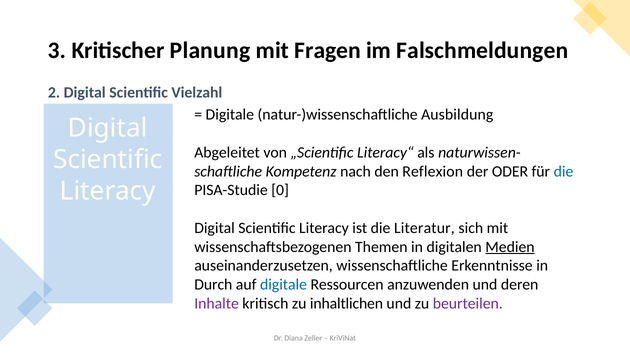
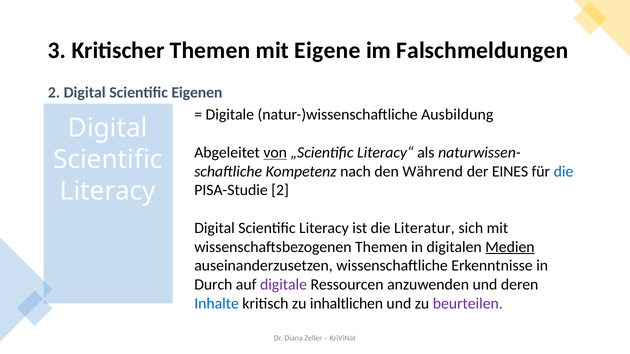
Kritischer Planung: Planung -> Themen
Fragen: Fragen -> Eigene
Vielzahl: Vielzahl -> Eigenen
von underline: none -> present
Reflexion: Reflexion -> Während
ODER: ODER -> EINES
PISA-Studie 0: 0 -> 2
digitale at (284, 285) colour: blue -> purple
Inhalte colour: purple -> blue
